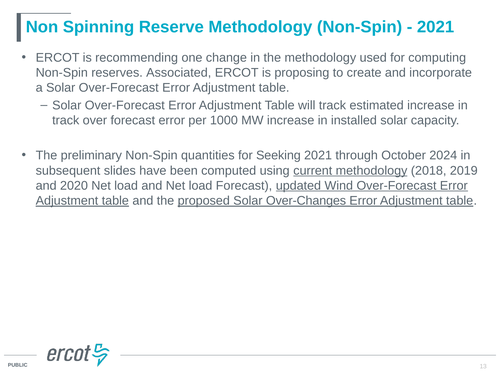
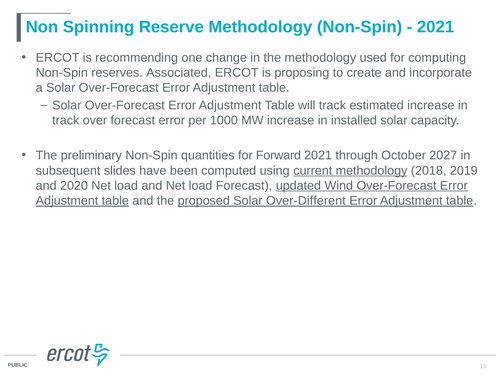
Seeking: Seeking -> Forward
2024: 2024 -> 2027
Over-Changes: Over-Changes -> Over-Different
